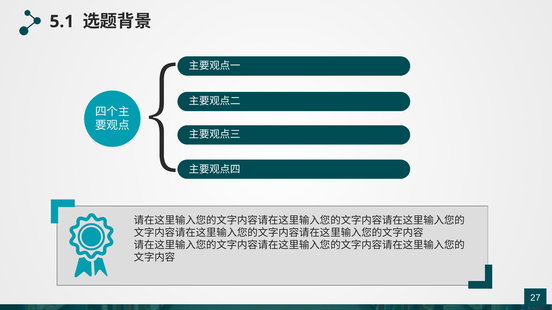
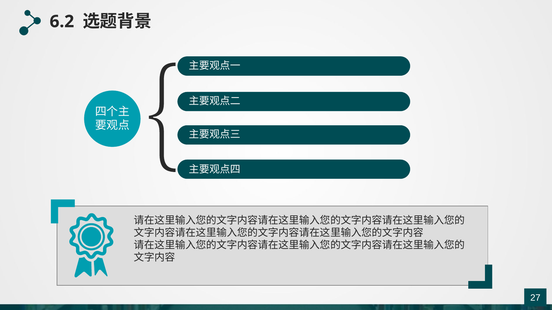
5.1: 5.1 -> 6.2
